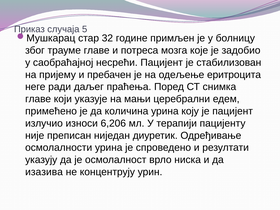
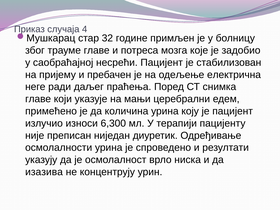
5: 5 -> 4
еритроцита: еритроцита -> електрична
6,206: 6,206 -> 6,300
